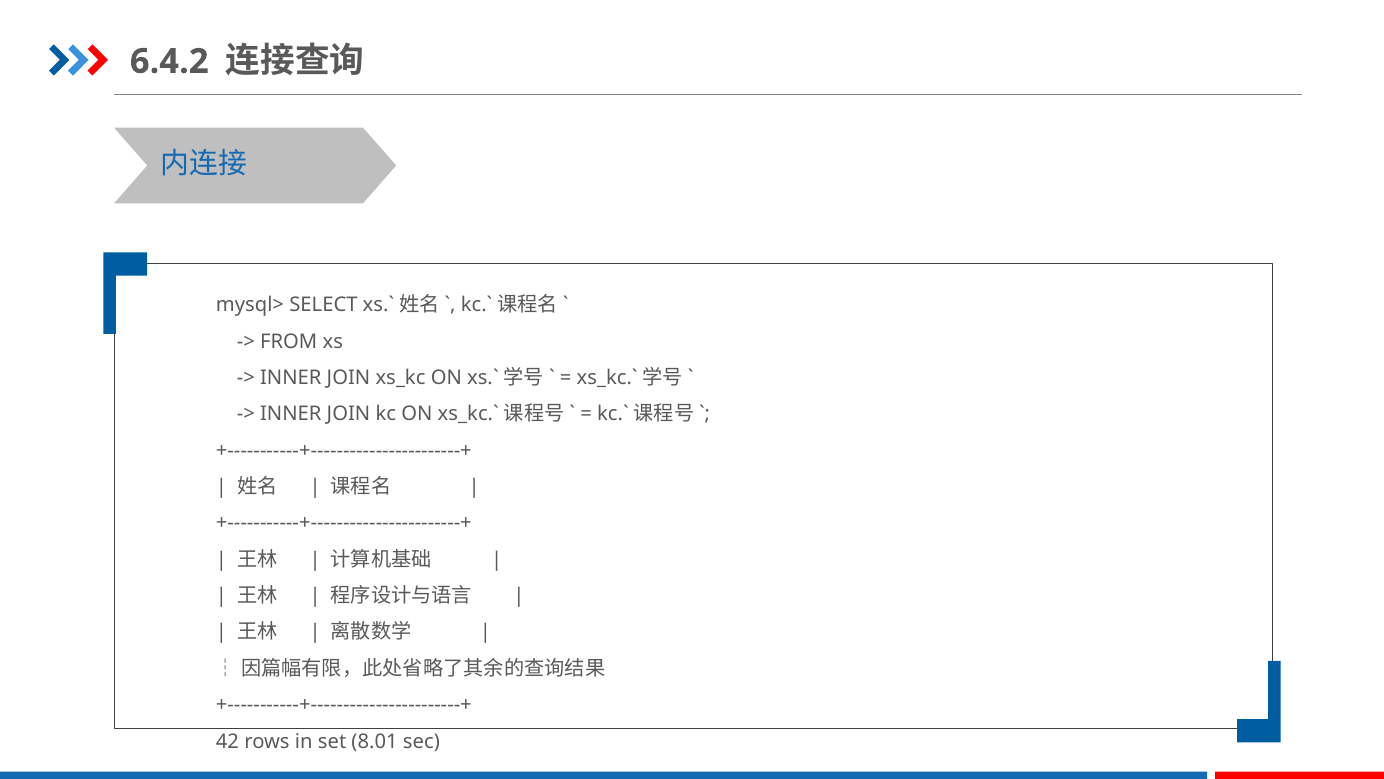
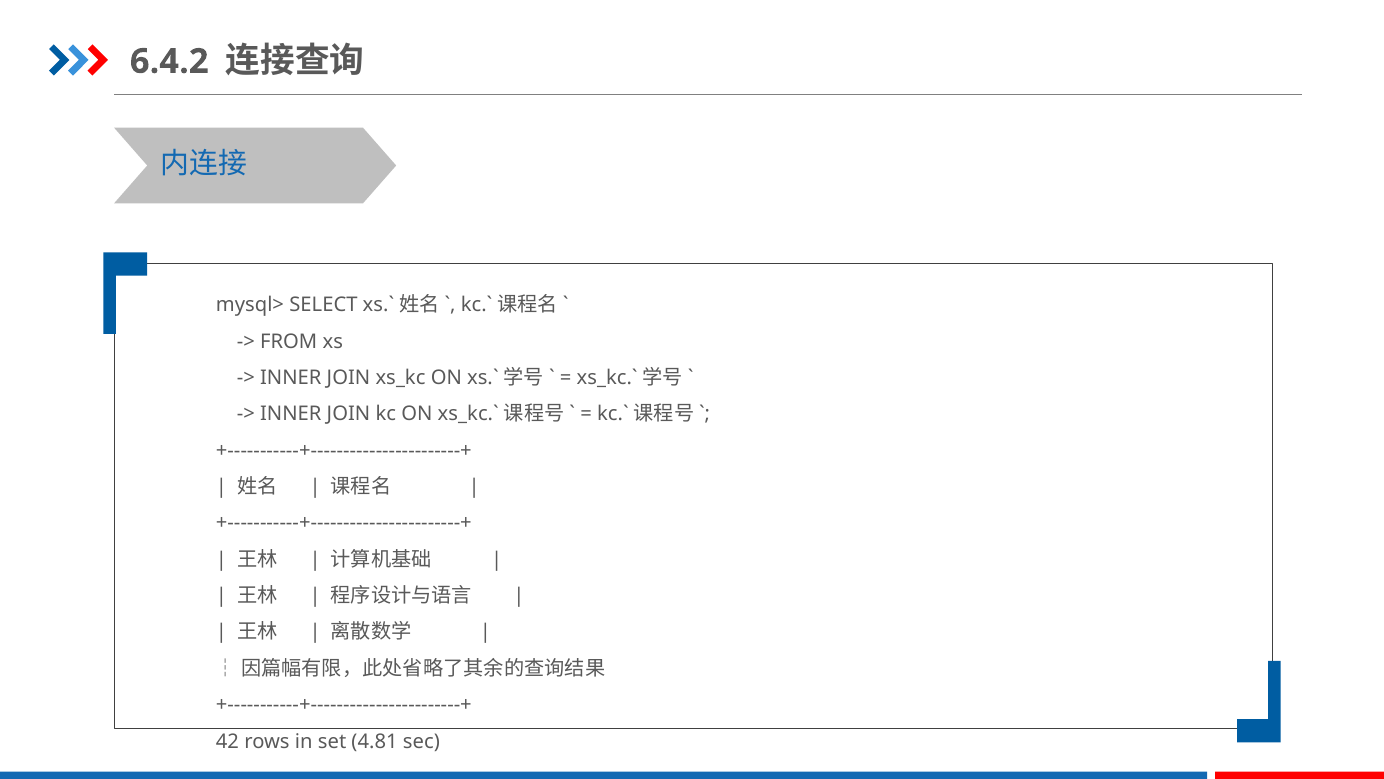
8.01: 8.01 -> 4.81
